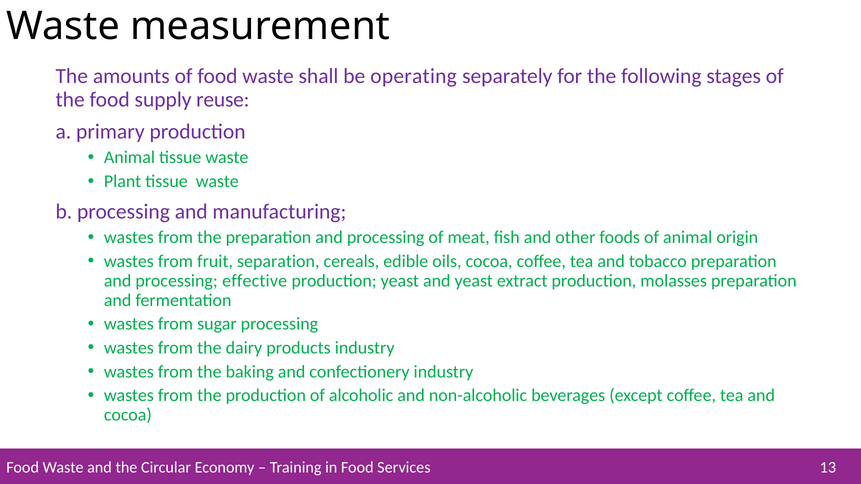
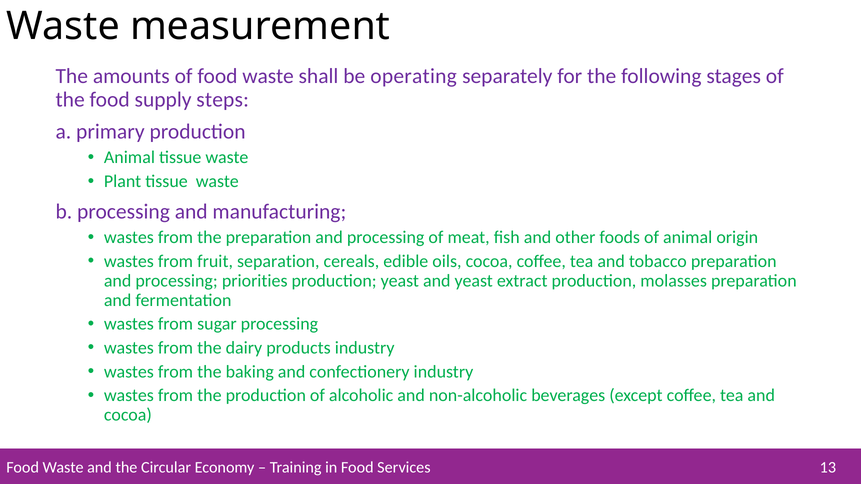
reuse: reuse -> steps
effective: effective -> priorities
